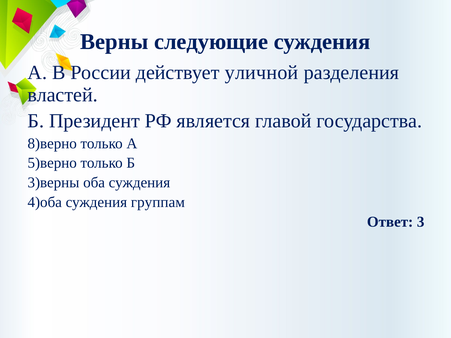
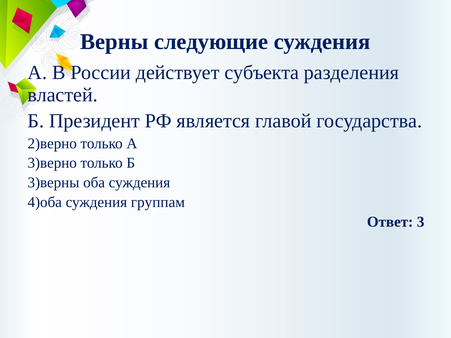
уличной: уличной -> субъекта
8)верно: 8)верно -> 2)верно
5)верно: 5)верно -> 3)верно
